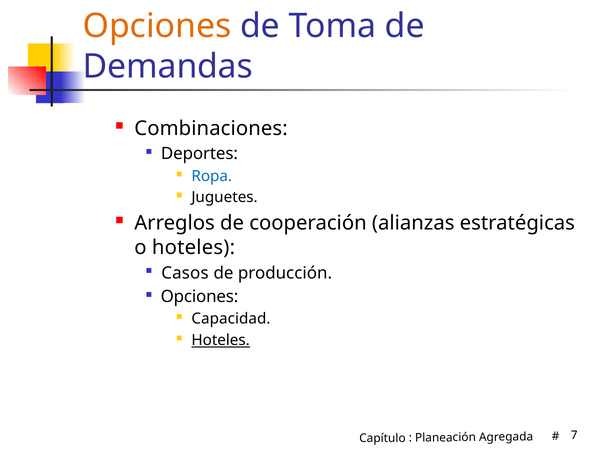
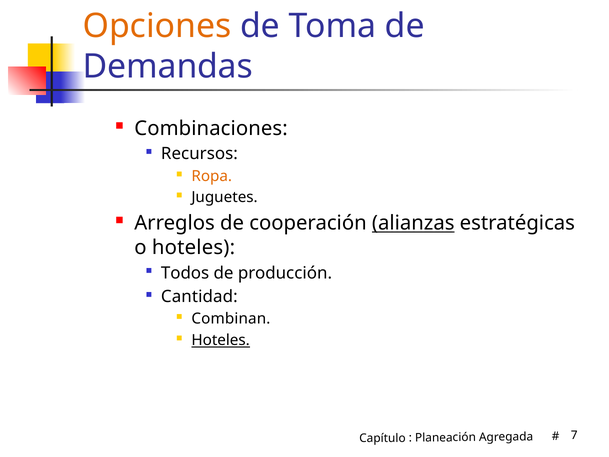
Deportes: Deportes -> Recursos
Ropa colour: blue -> orange
alianzas underline: none -> present
Casos: Casos -> Todos
Opciones at (199, 297): Opciones -> Cantidad
Capacidad: Capacidad -> Combinan
